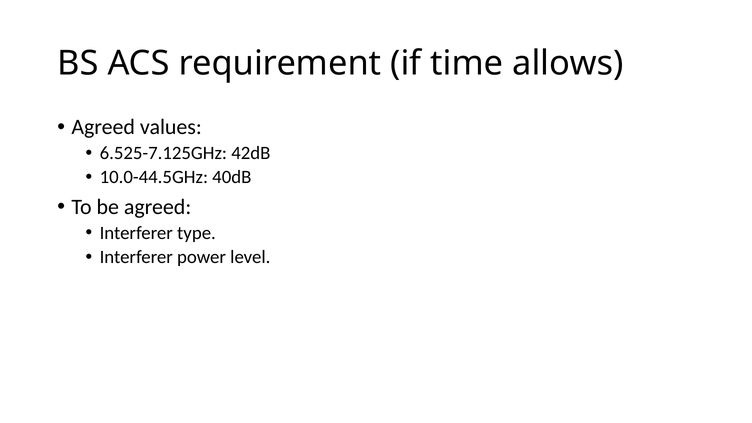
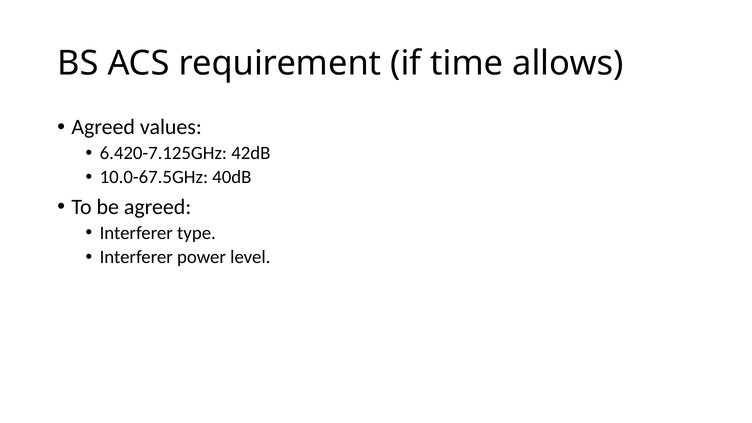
6.525-7.125GHz: 6.525-7.125GHz -> 6.420-7.125GHz
10.0-44.5GHz: 10.0-44.5GHz -> 10.0-67.5GHz
